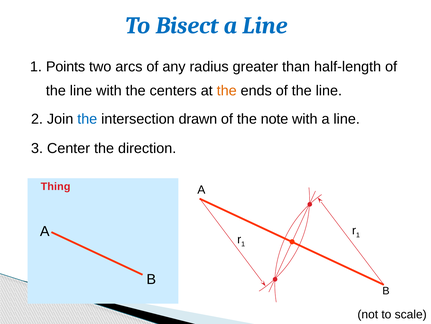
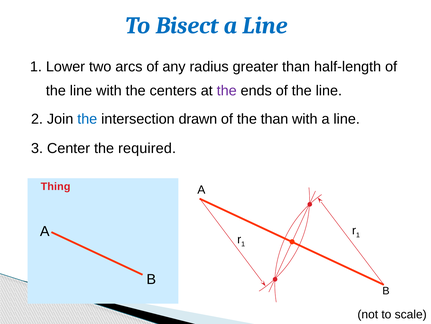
Points: Points -> Lower
the at (227, 91) colour: orange -> purple
the note: note -> than
direction: direction -> required
